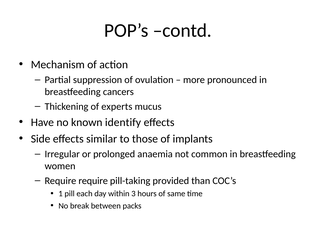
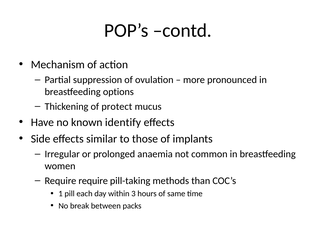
cancers: cancers -> options
experts: experts -> protect
provided: provided -> methods
